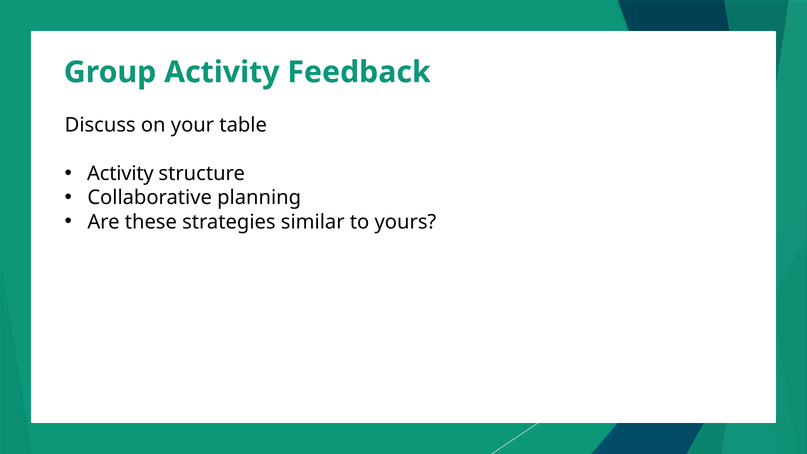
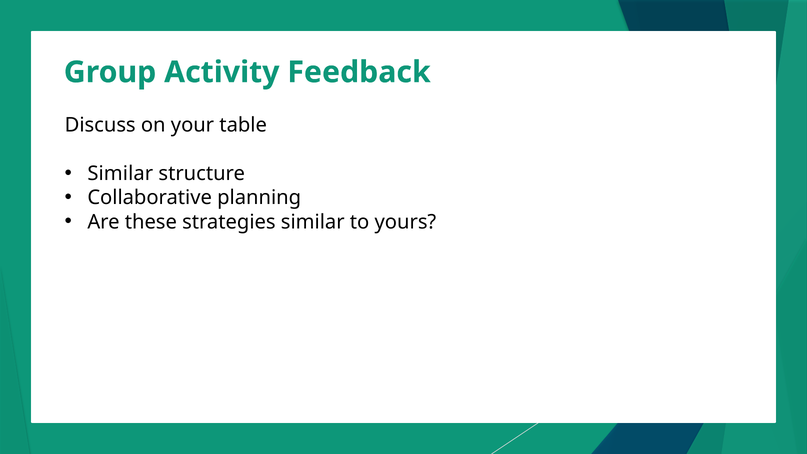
Activity at (120, 173): Activity -> Similar
